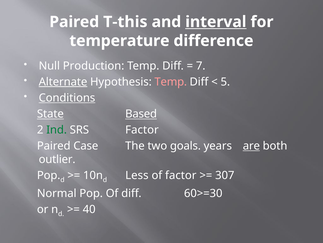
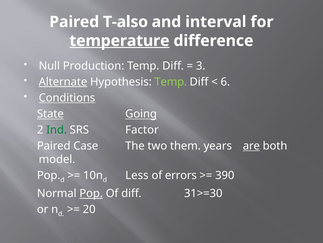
T-this: T-this -> T-also
interval underline: present -> none
temperature underline: none -> present
7: 7 -> 3
Temp at (171, 82) colour: pink -> light green
5: 5 -> 6
Based: Based -> Going
goals: goals -> them
outlier: outlier -> model
of factor: factor -> errors
307: 307 -> 390
Pop at (91, 193) underline: none -> present
60>=30: 60>=30 -> 31>=30
40: 40 -> 20
